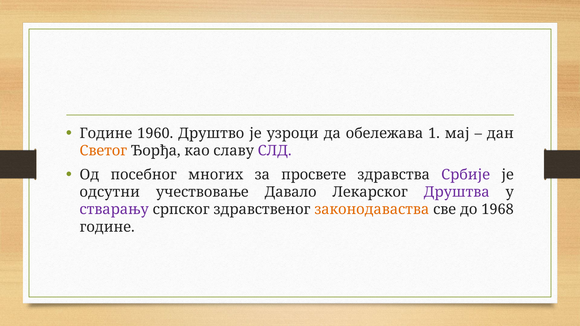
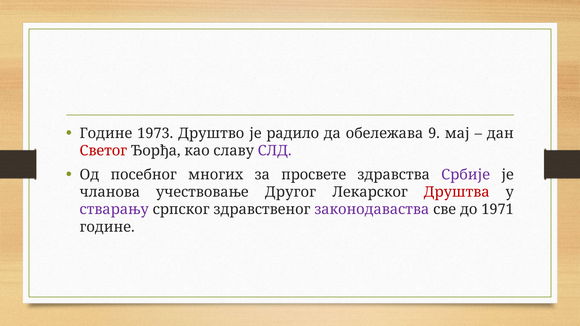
1960: 1960 -> 1973
узроци: узроци -> радило
1: 1 -> 9
Светог colour: orange -> red
одсутни: одсутни -> чланова
Давало: Давало -> Другог
Друштва colour: purple -> red
законодаваства colour: orange -> purple
1968: 1968 -> 1971
